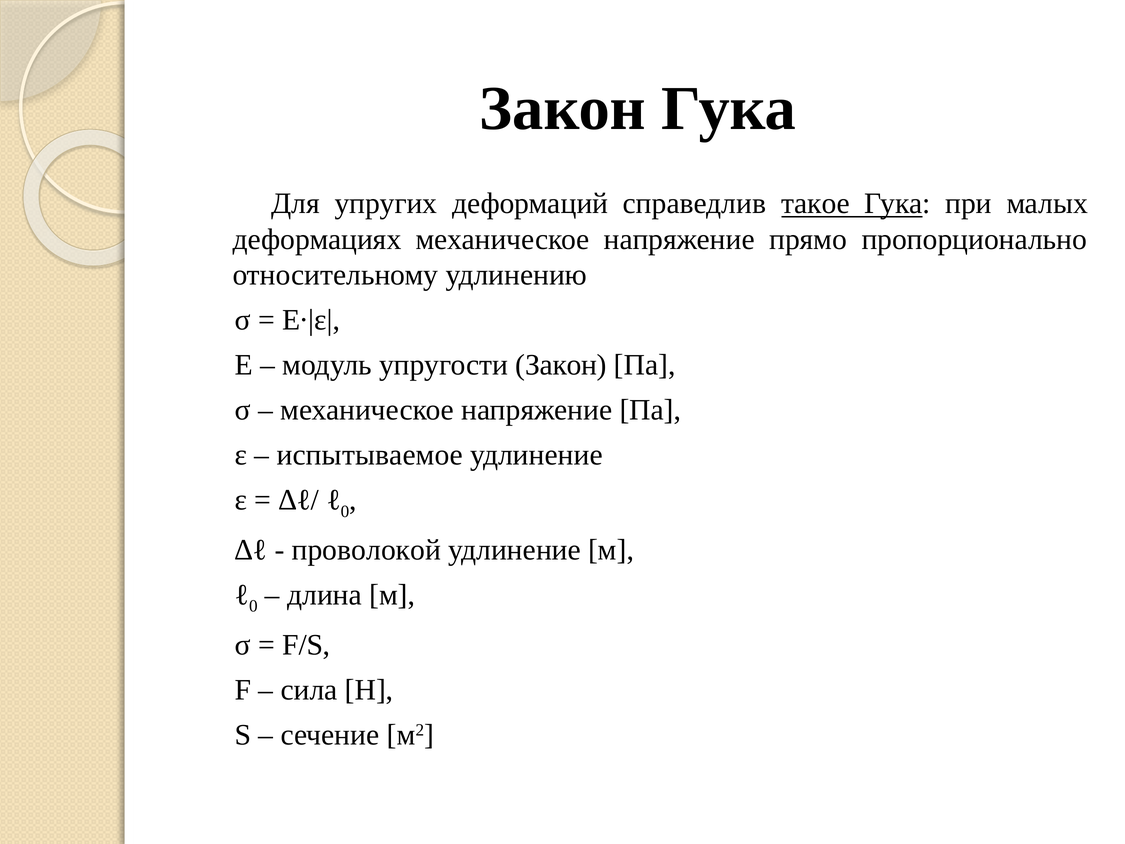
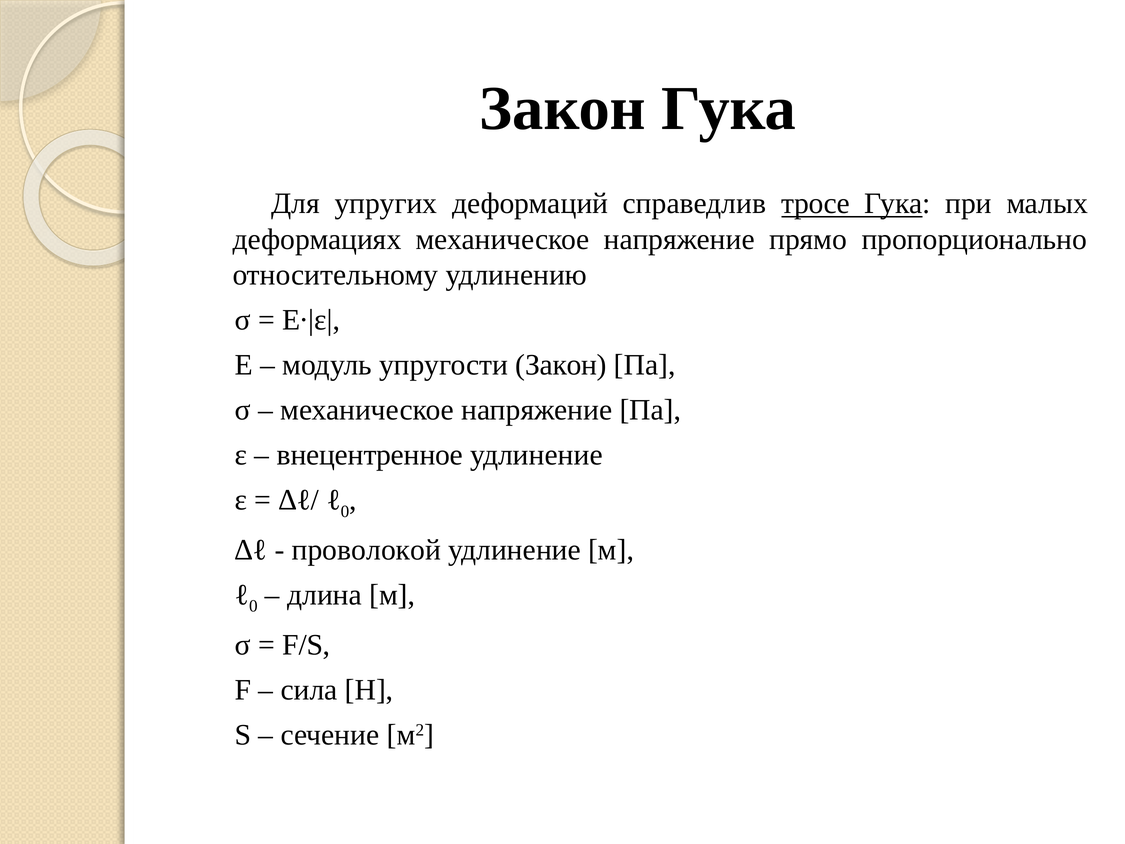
такое: такое -> тросе
испытываемое: испытываемое -> внецентренное
